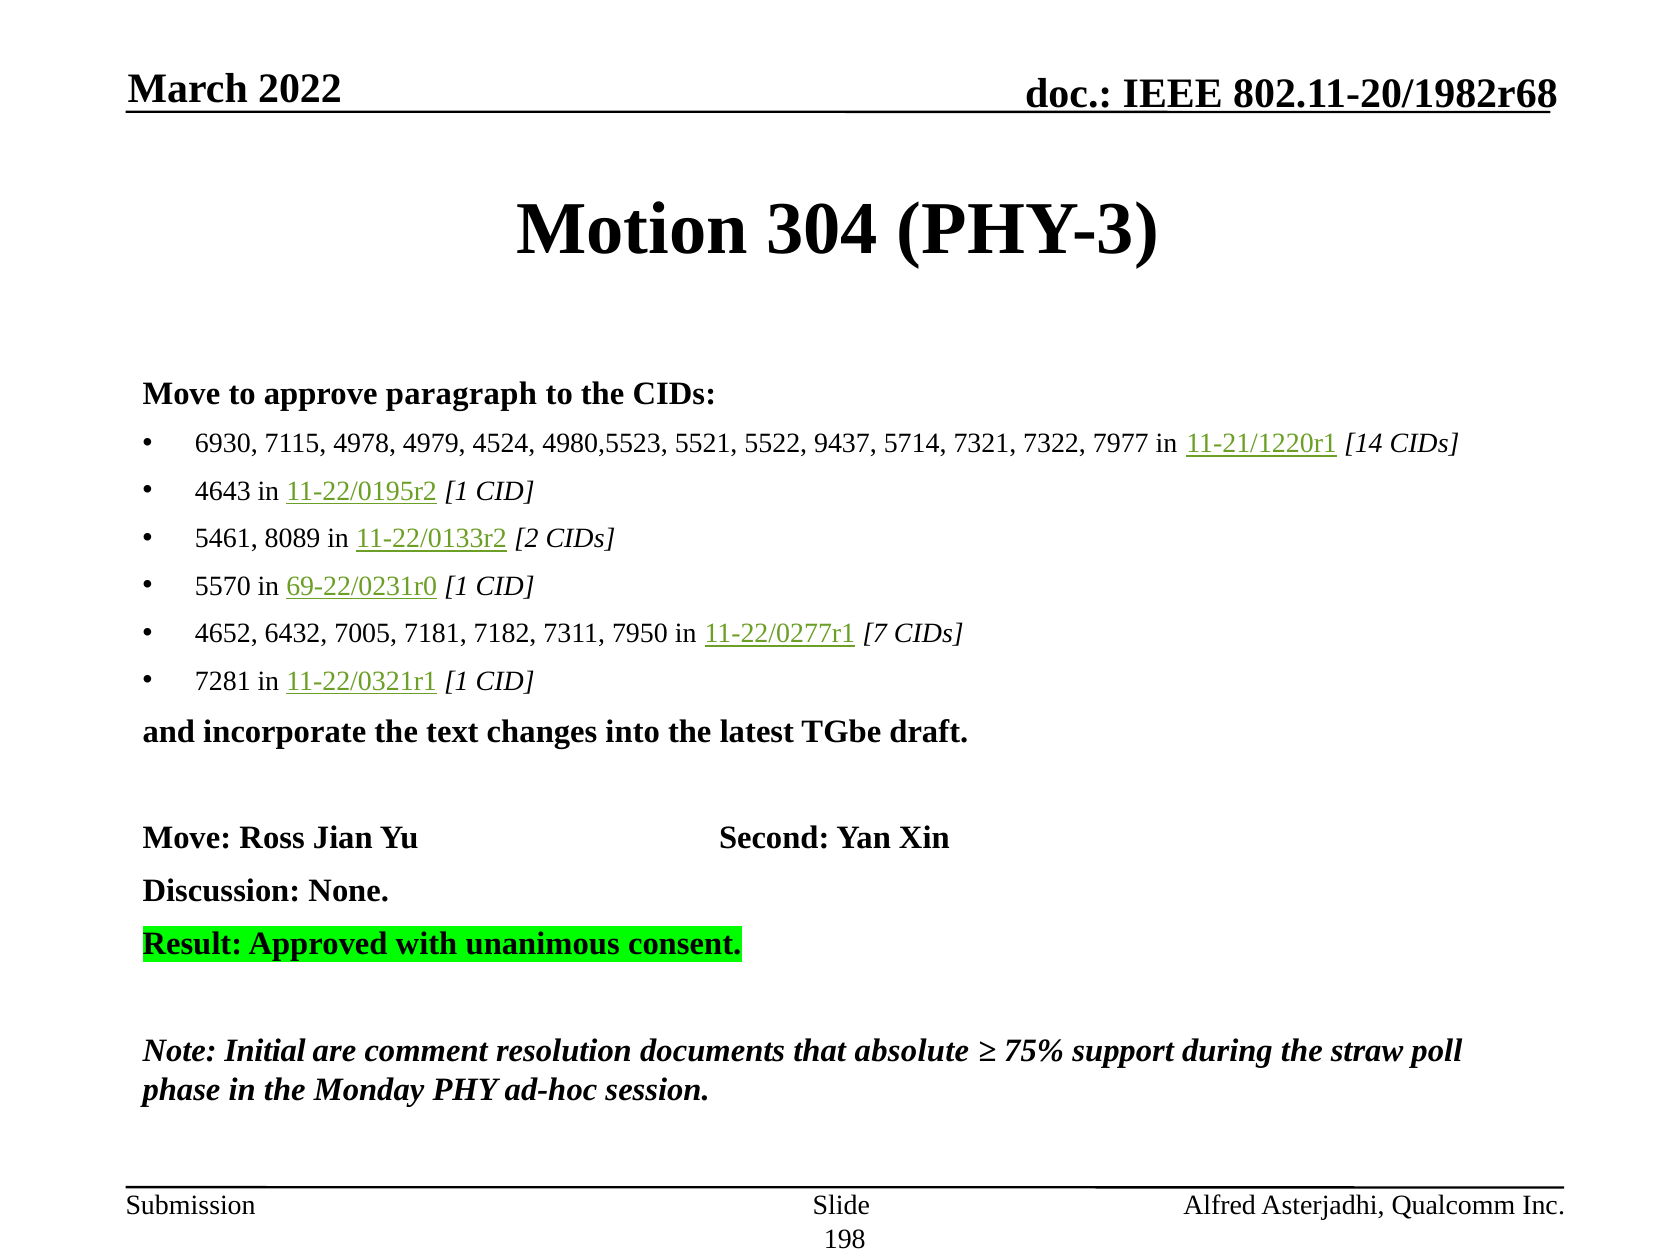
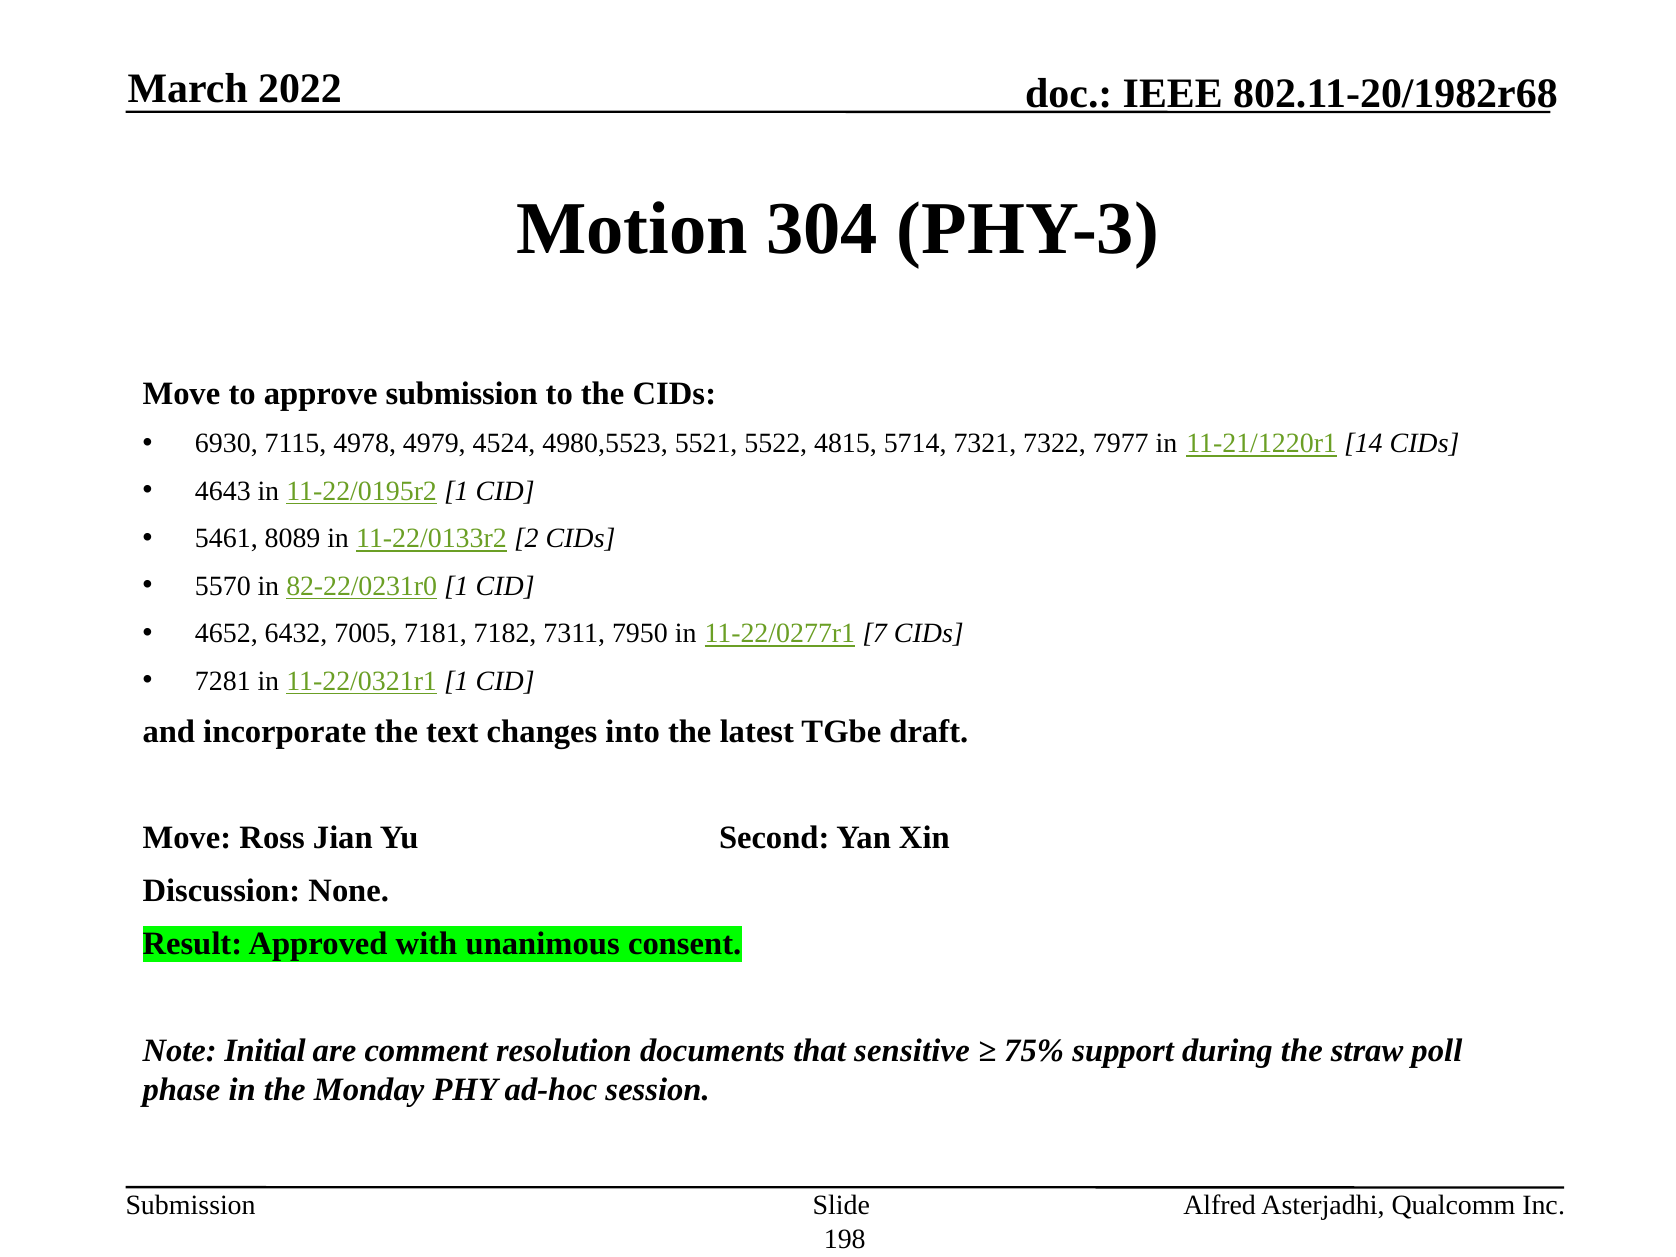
approve paragraph: paragraph -> submission
9437: 9437 -> 4815
69-22/0231r0: 69-22/0231r0 -> 82-22/0231r0
absolute: absolute -> sensitive
